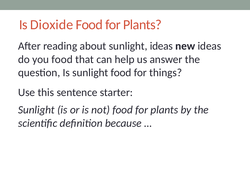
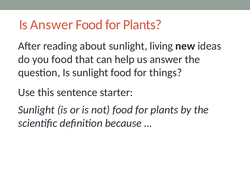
Is Dioxide: Dioxide -> Answer
sunlight ideas: ideas -> living
